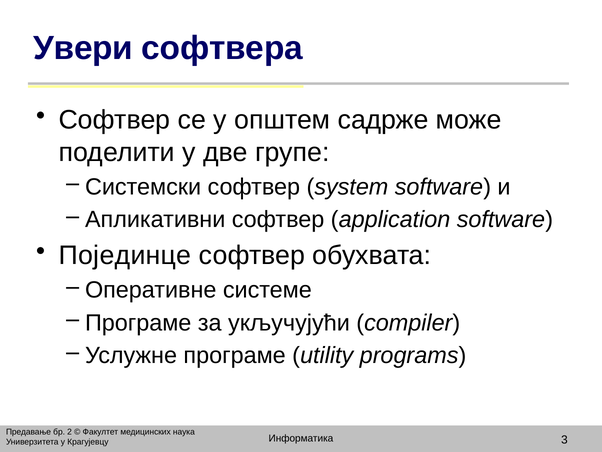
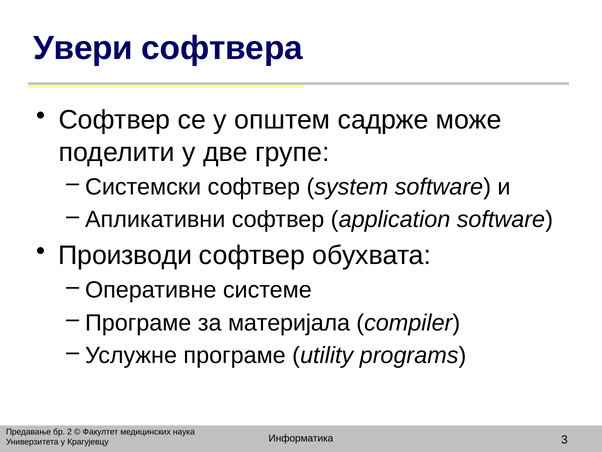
Појединце: Појединце -> Производи
укључујући: укључујући -> материјала
